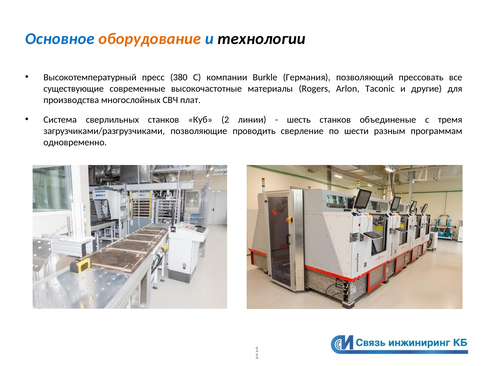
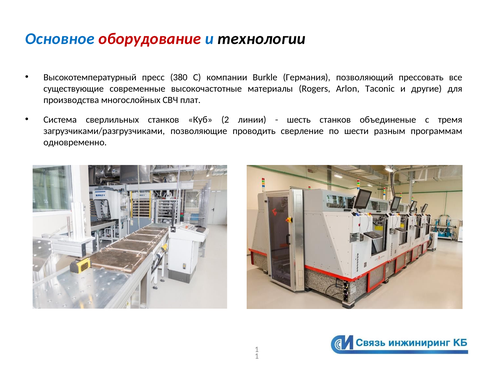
оборудование colour: orange -> red
